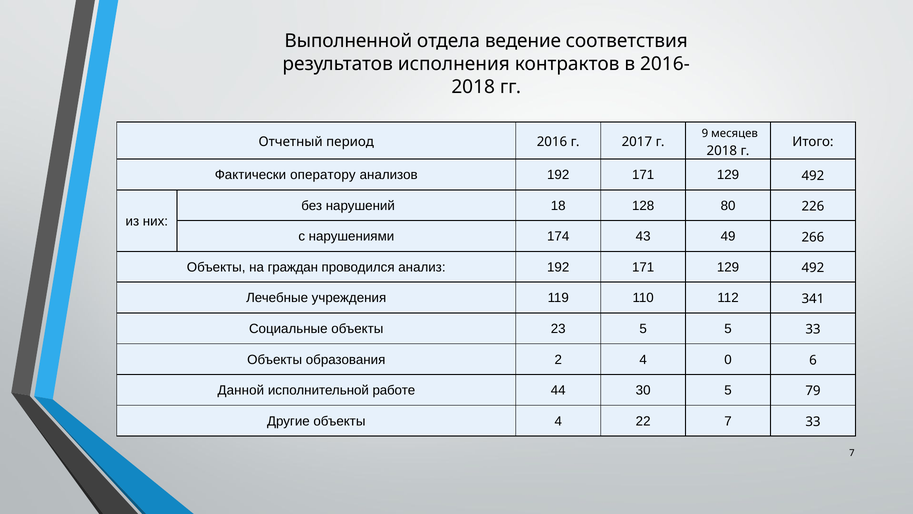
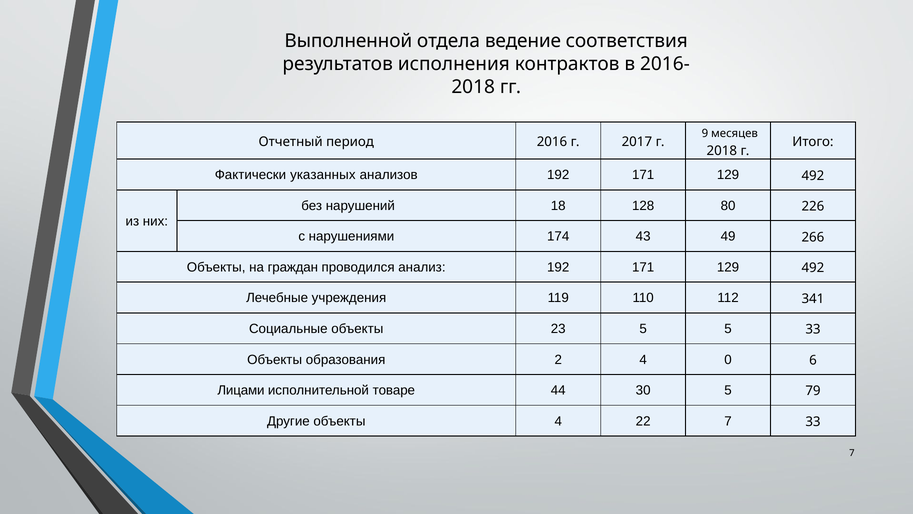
оператору: оператору -> указанных
Данной: Данной -> Лицами
работе: работе -> товаре
